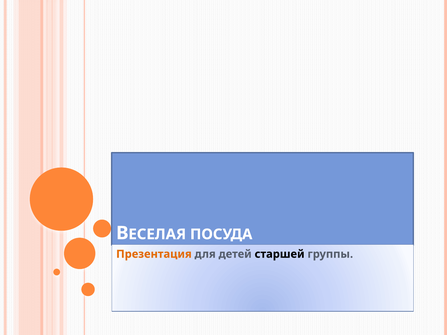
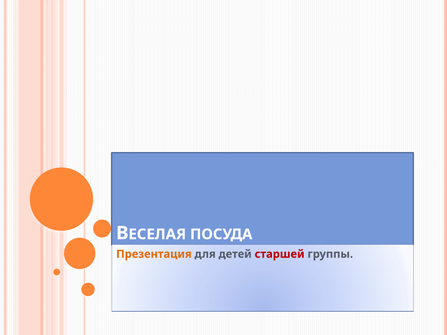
старшей colour: black -> red
